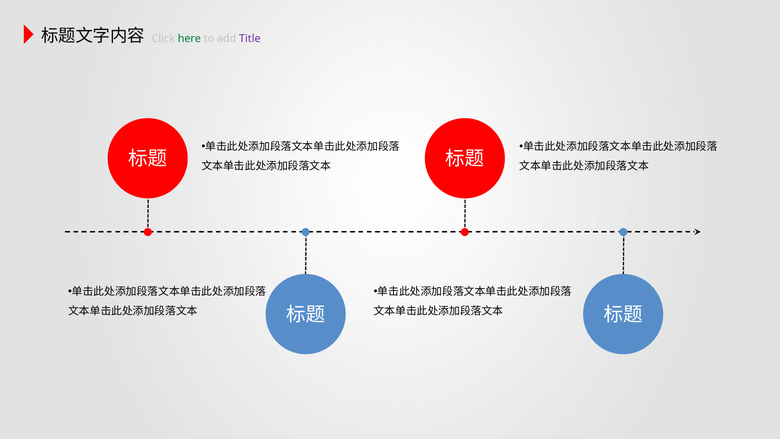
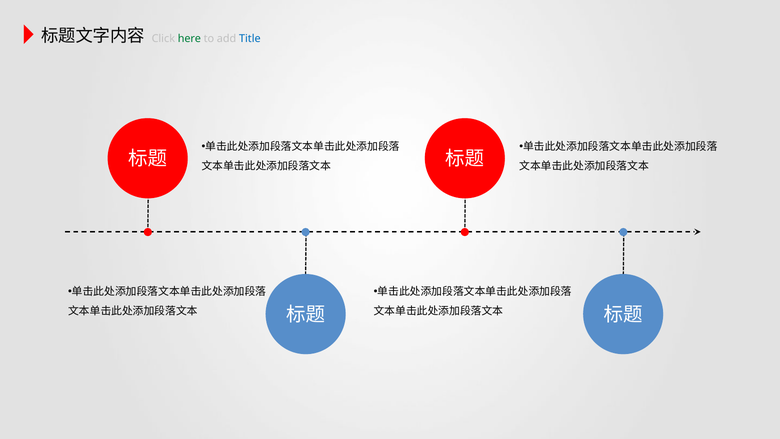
Title colour: purple -> blue
